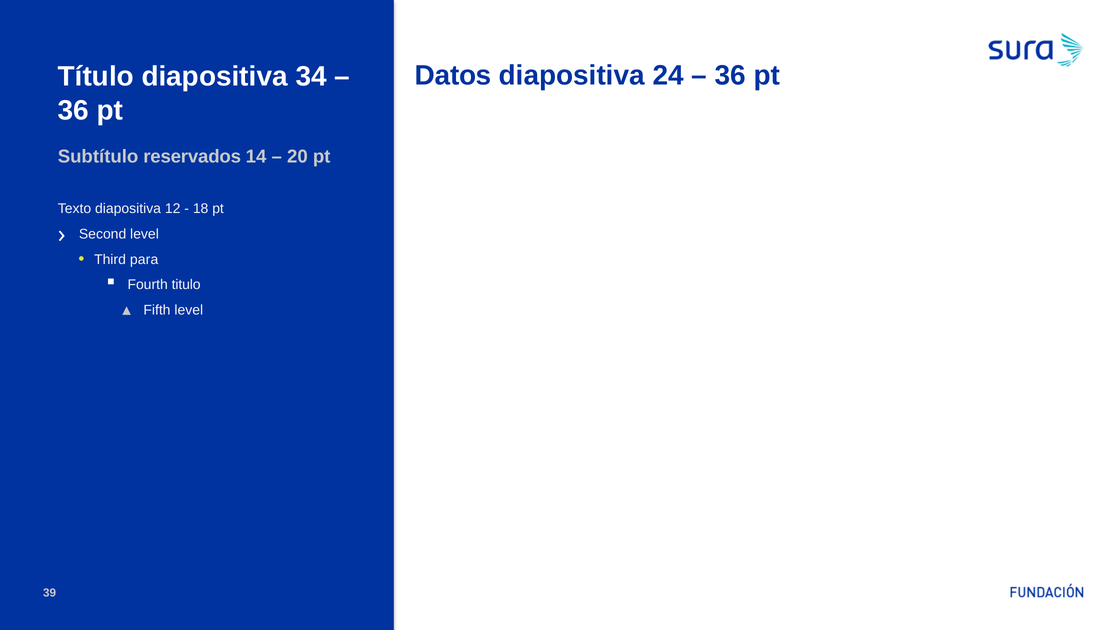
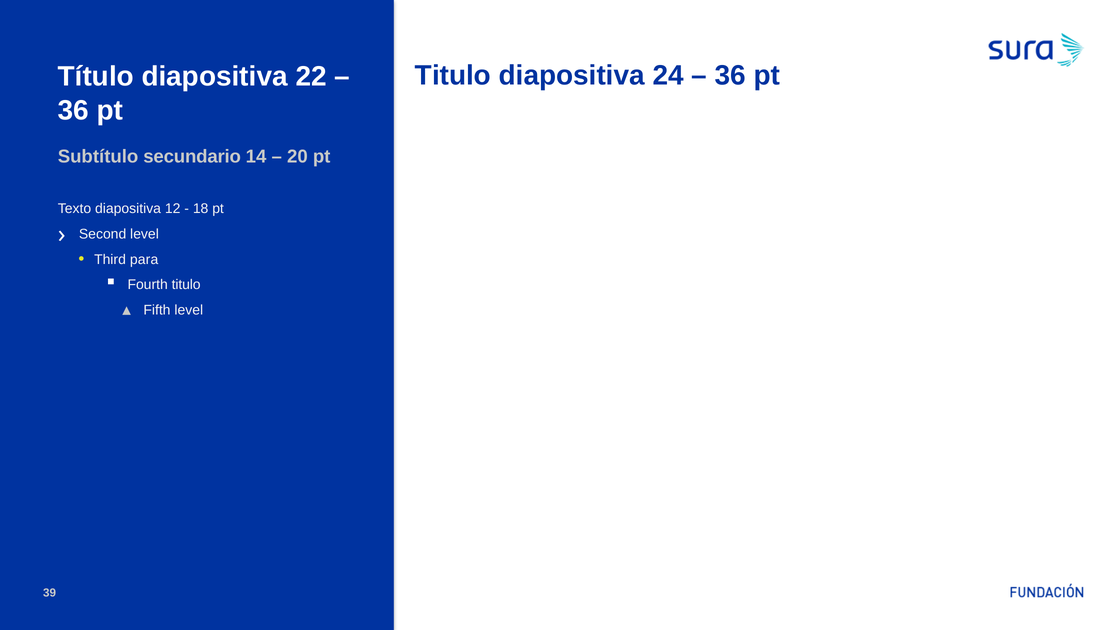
Datos at (453, 75): Datos -> Titulo
34: 34 -> 22
reservados: reservados -> secundario
